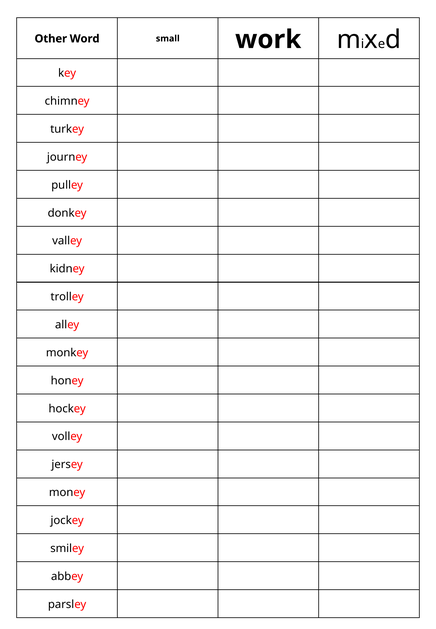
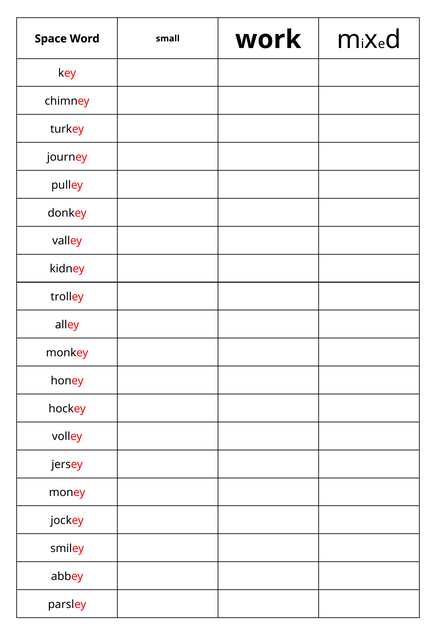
Other: Other -> Space
